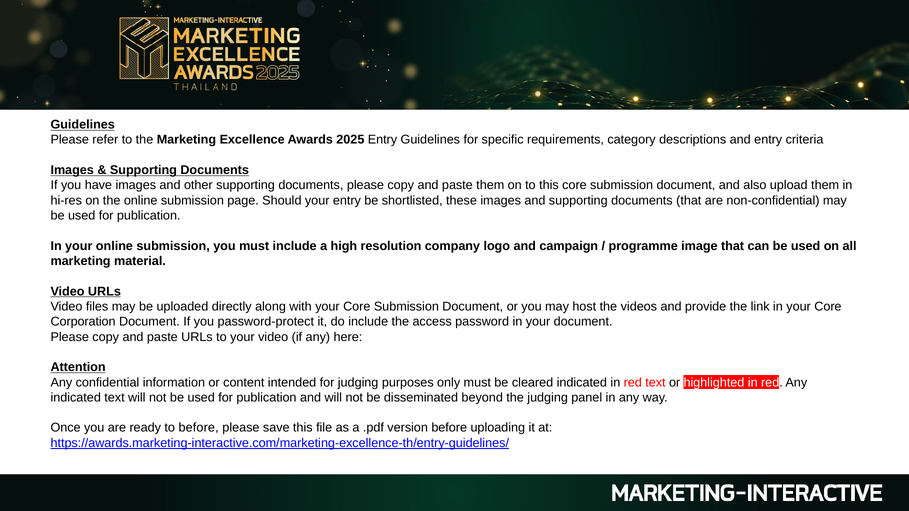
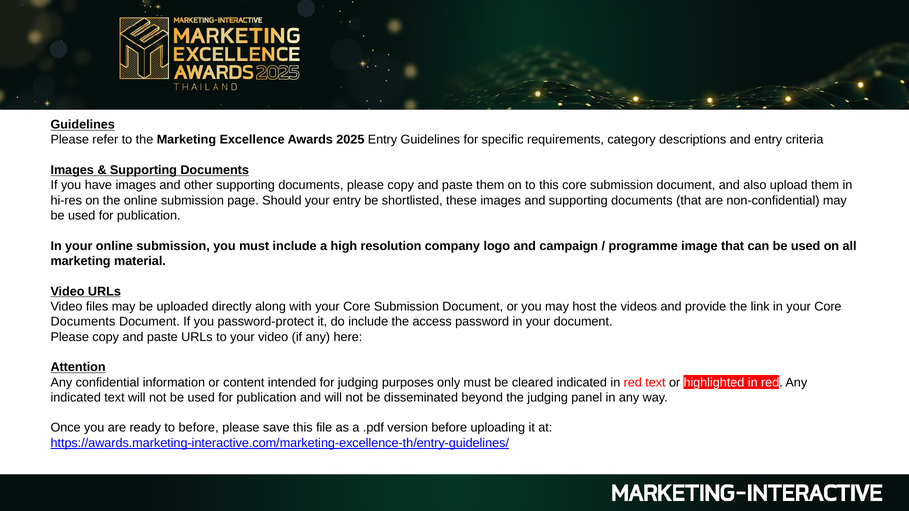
Corporation at (83, 322): Corporation -> Documents
